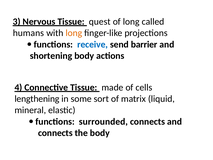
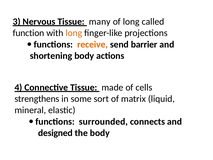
quest: quest -> many
humans: humans -> function
receive colour: blue -> orange
lengthening: lengthening -> strengthens
connects at (55, 133): connects -> designed
